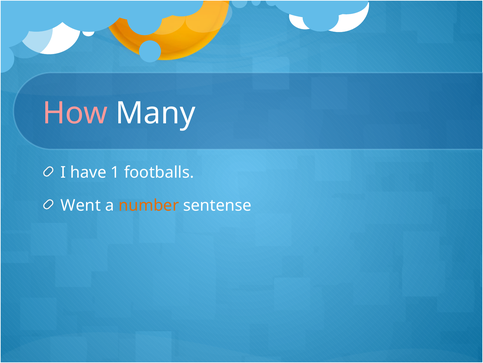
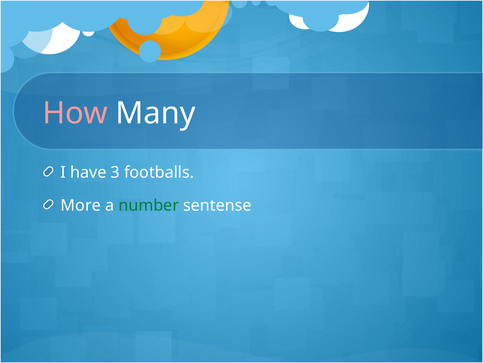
1: 1 -> 3
Went: Went -> More
number colour: orange -> green
